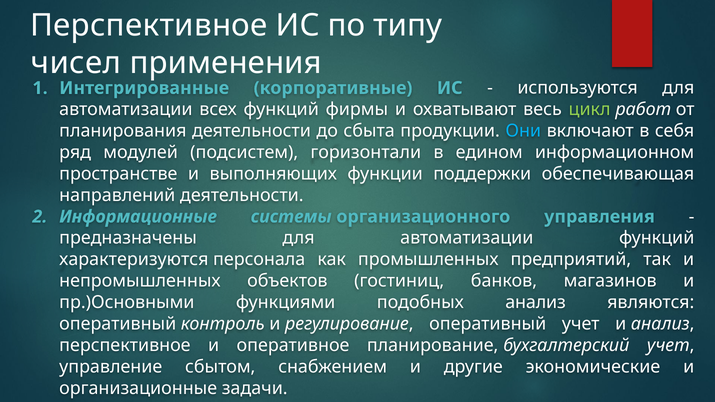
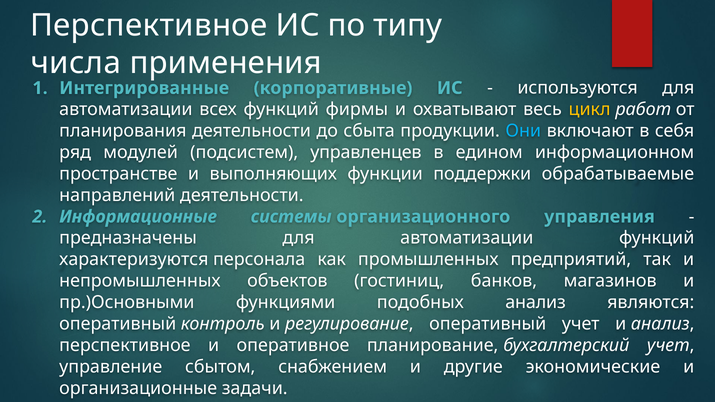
чисел: чисел -> числа
цикл colour: light green -> yellow
горизонтали: горизонтали -> управленцев
обеспечивающая: обеспечивающая -> обрабатываемые
